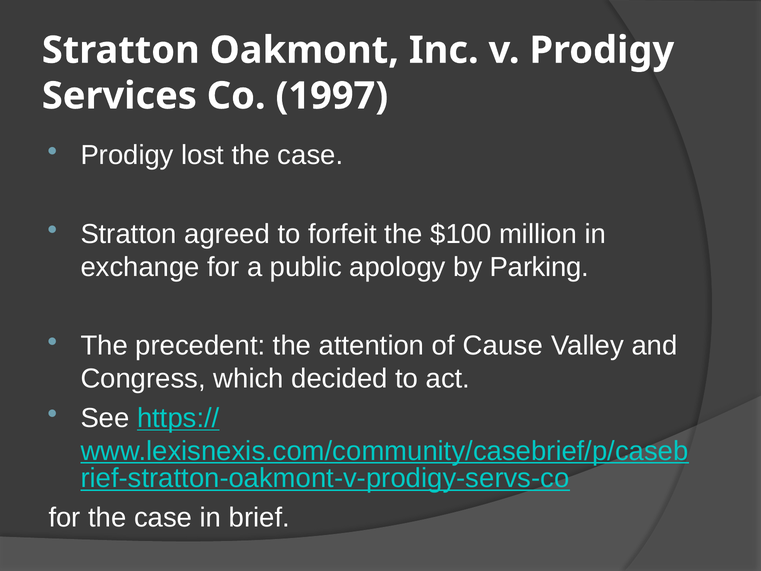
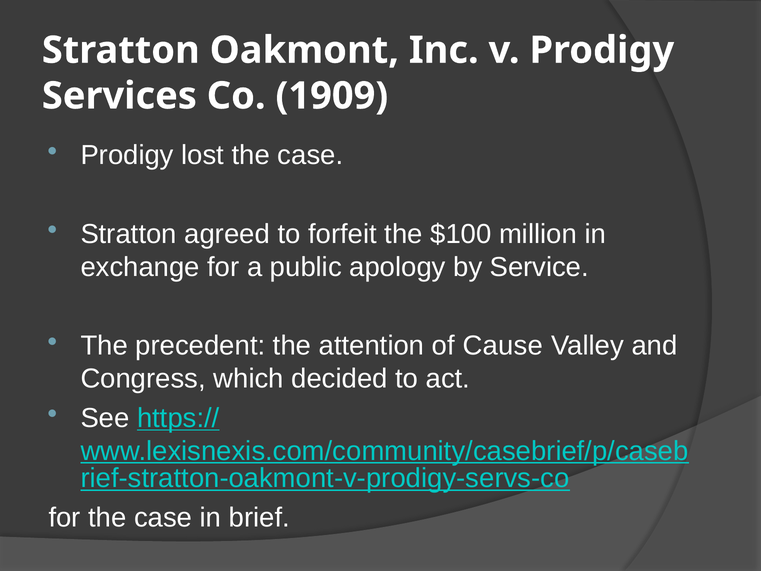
1997: 1997 -> 1909
Parking: Parking -> Service
